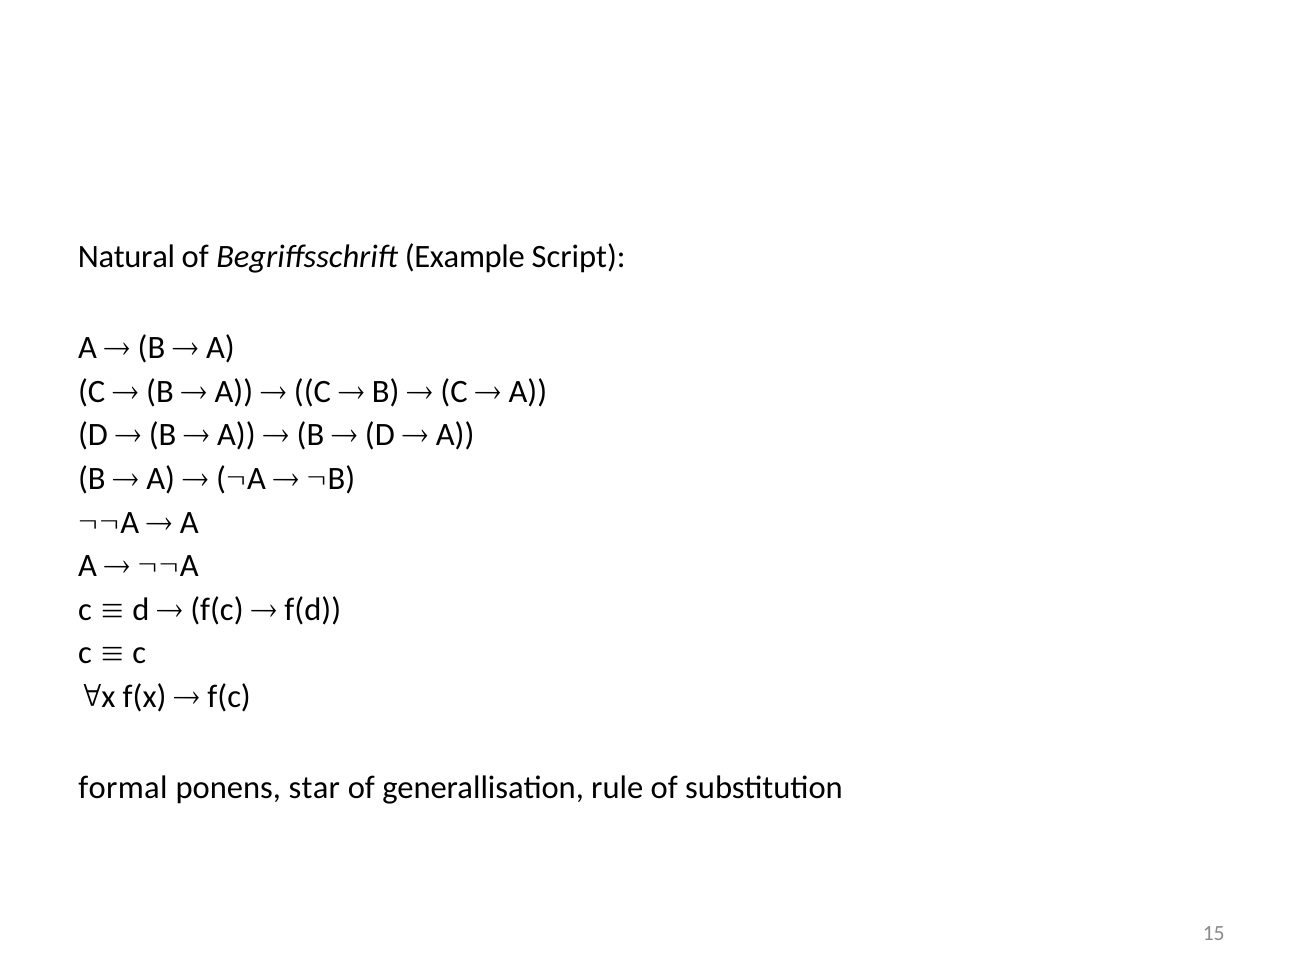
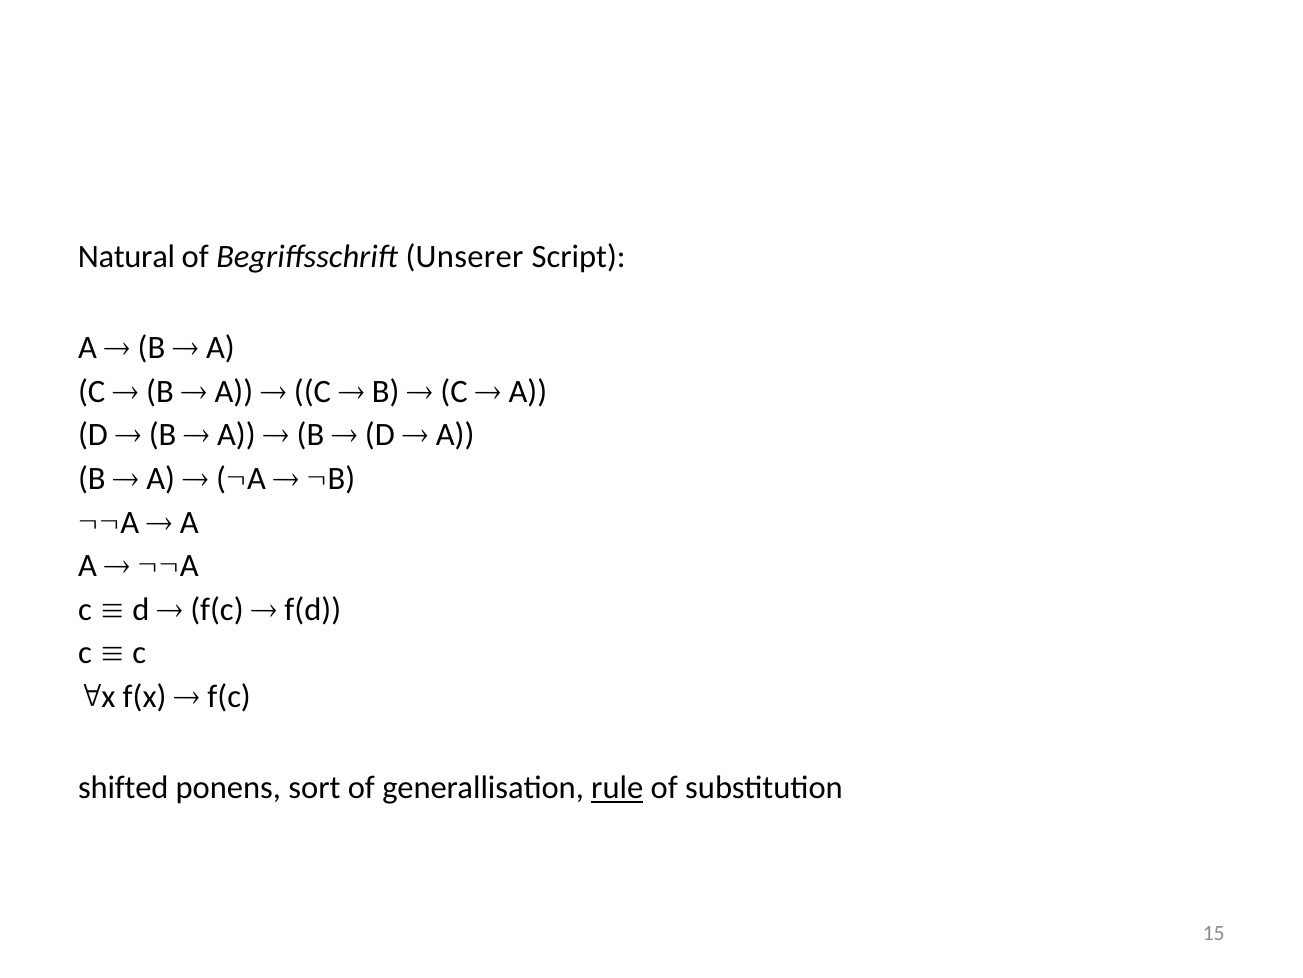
Example: Example -> Unserer
formal: formal -> shifted
star: star -> sort
rule underline: none -> present
